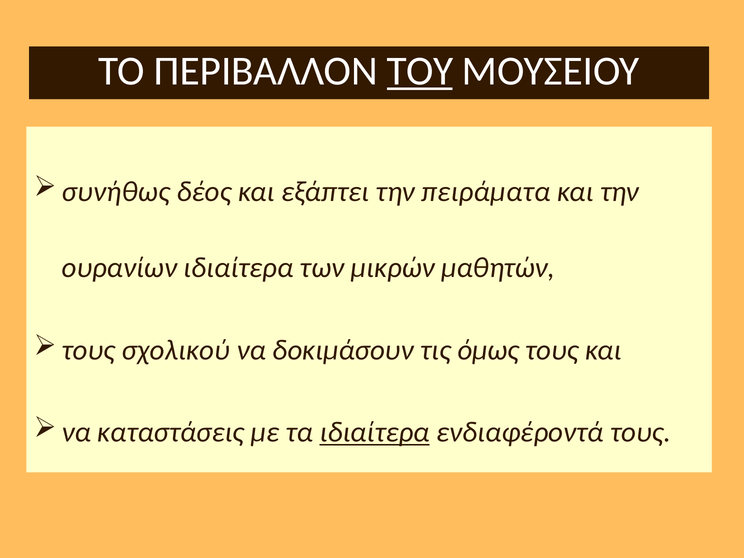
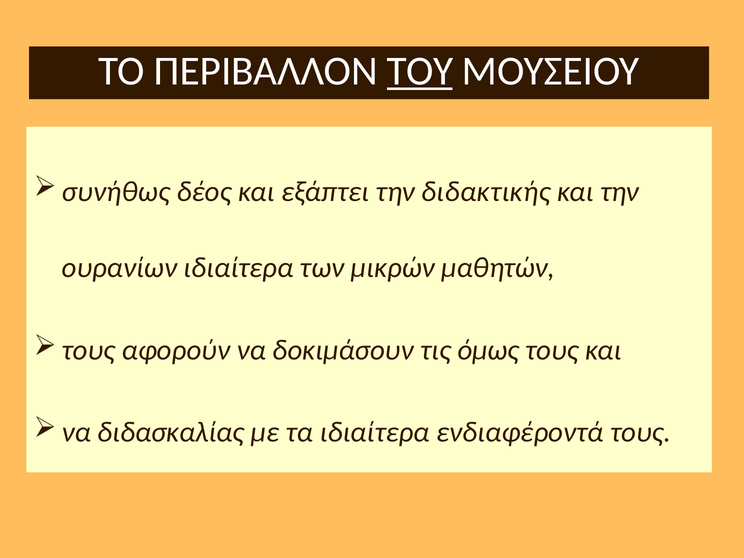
πειράματα: πειράματα -> διδακτικής
σχολικού: σχολικού -> αφορούν
καταστάσεις: καταστάσεις -> διδασκαλίας
ιδιαίτερα at (375, 432) underline: present -> none
